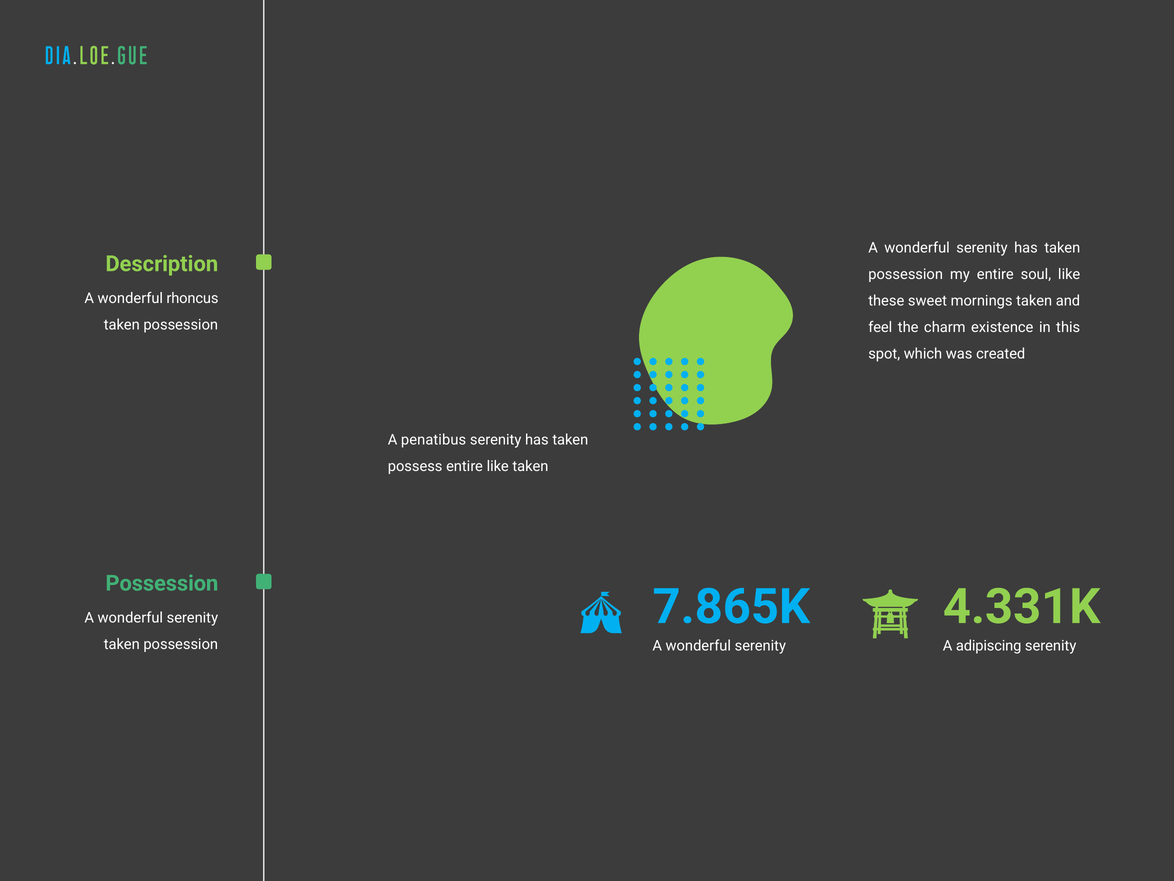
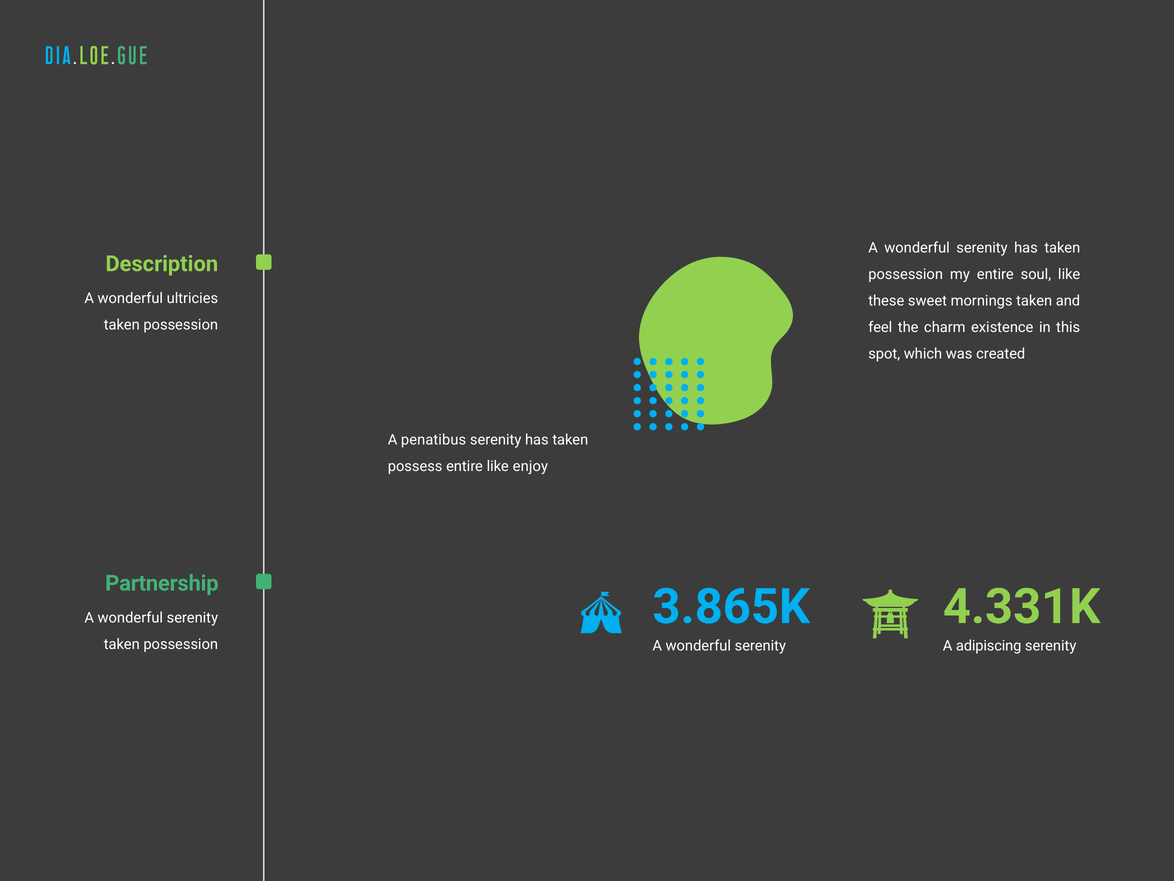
rhoncus: rhoncus -> ultricies
like taken: taken -> enjoy
Possession at (162, 583): Possession -> Partnership
7.865K: 7.865K -> 3.865K
